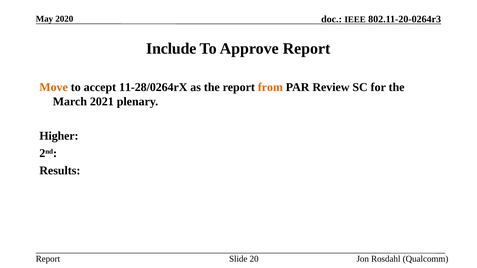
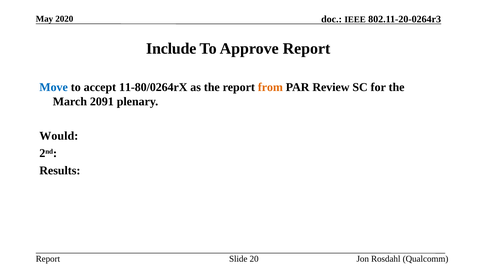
Move colour: orange -> blue
11-28/0264rX: 11-28/0264rX -> 11-80/0264rX
2021: 2021 -> 2091
Higher: Higher -> Would
